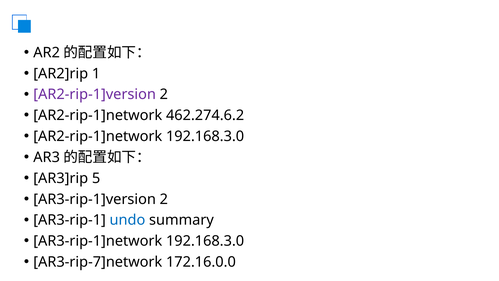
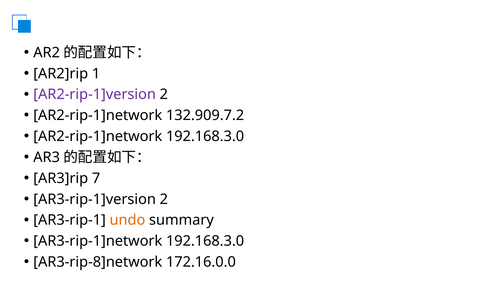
462.274.6.2: 462.274.6.2 -> 132.909.7.2
5: 5 -> 7
undo colour: blue -> orange
AR3-rip-7]network: AR3-rip-7]network -> AR3-rip-8]network
